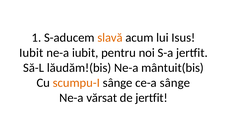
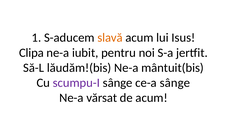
Iubit at (31, 53): Iubit -> Clipa
scumpu-I colour: orange -> purple
de jertfit: jertfit -> acum
